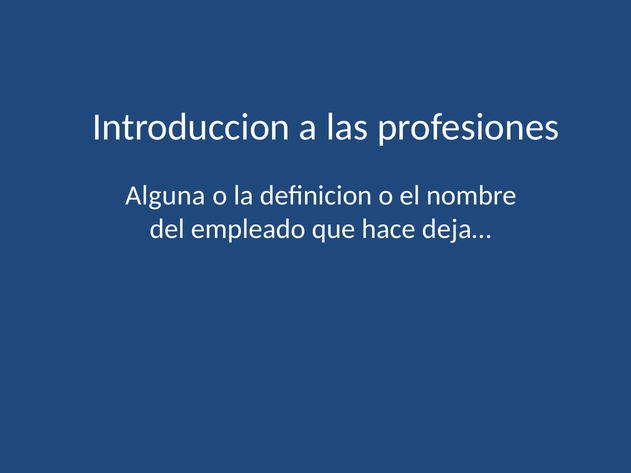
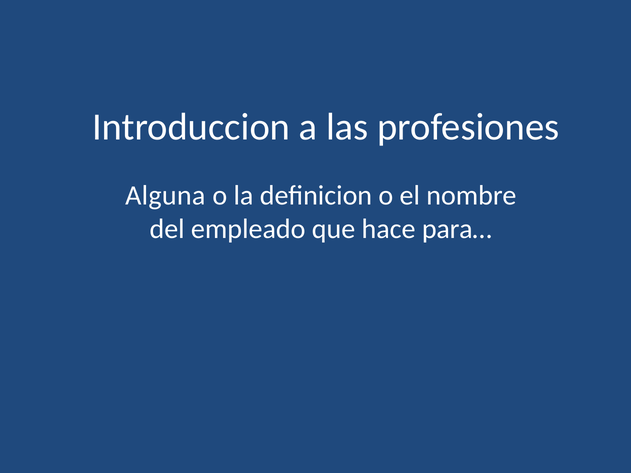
deja…: deja… -> para…
